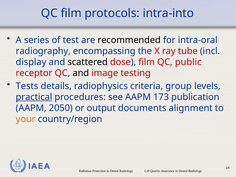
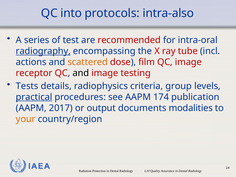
QC film: film -> into
intra-into: intra-into -> intra-also
recommended colour: black -> red
radiography underline: none -> present
display: display -> actions
scattered colour: black -> orange
QC public: public -> image
173: 173 -> 174
2050: 2050 -> 2017
alignment: alignment -> modalities
